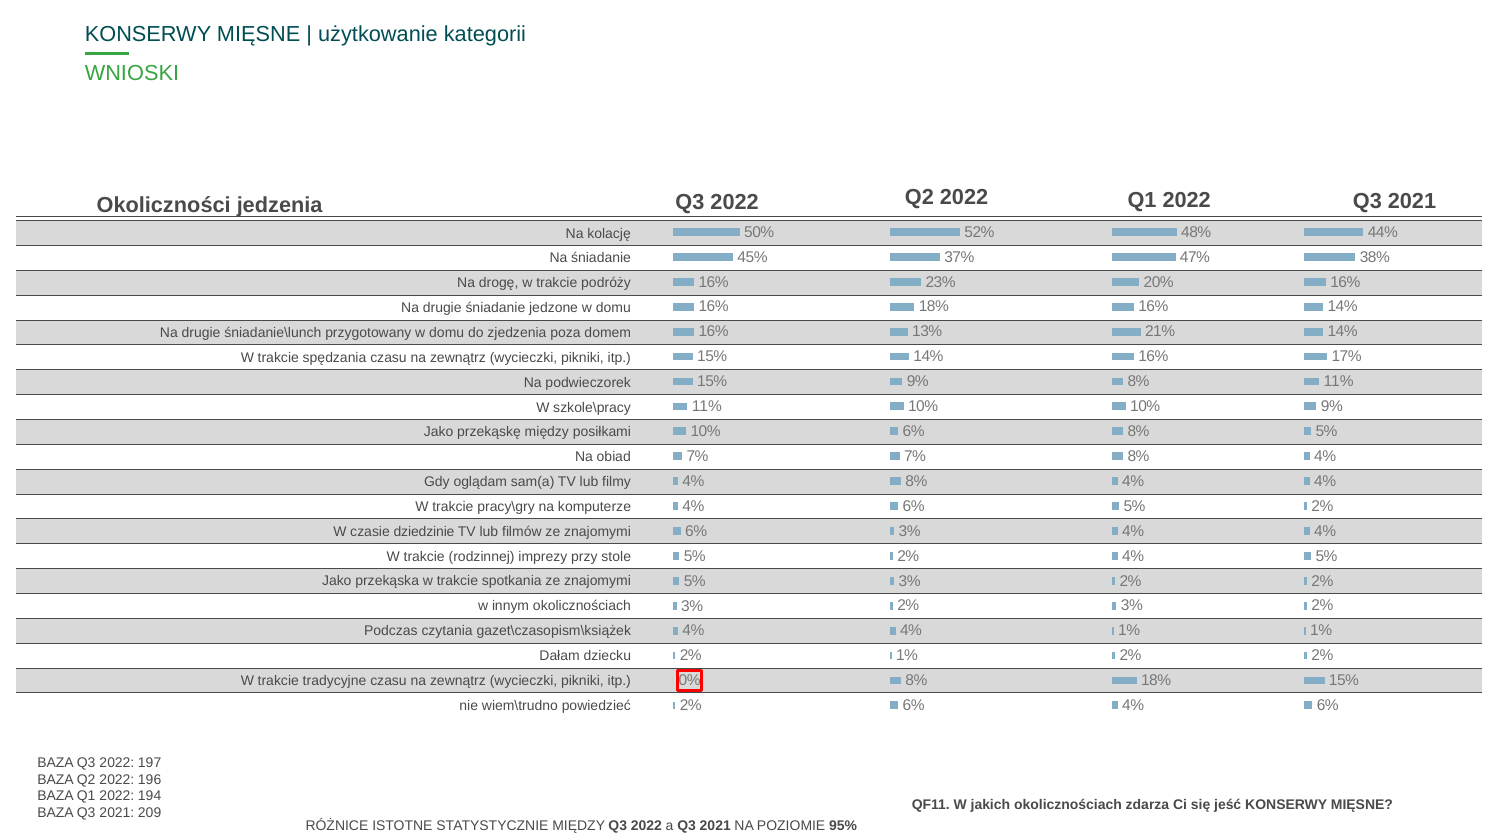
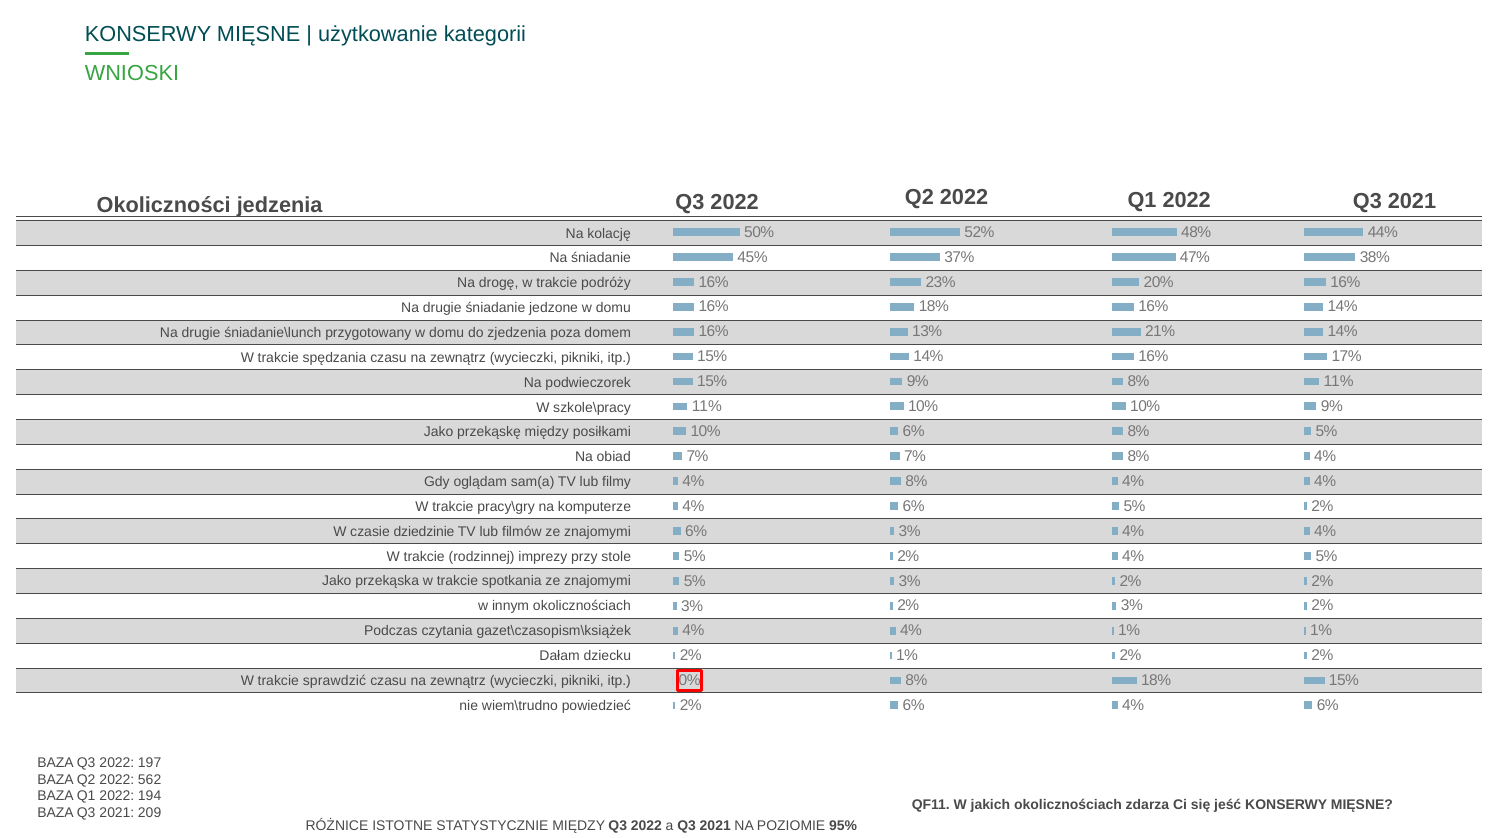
tradycyjne: tradycyjne -> sprawdzić
196: 196 -> 562
